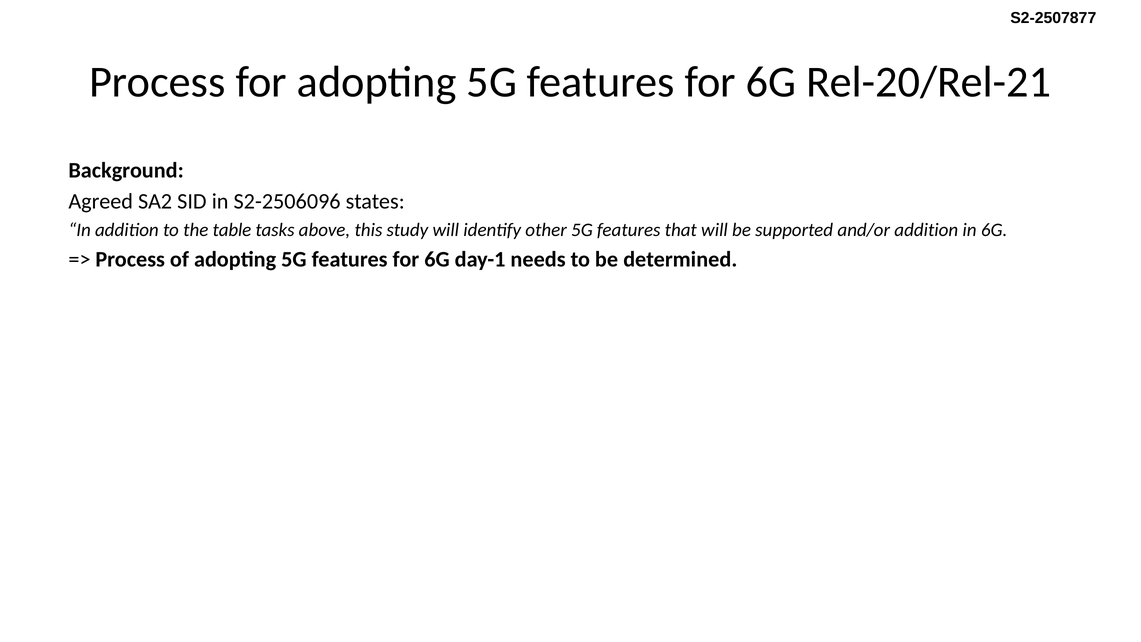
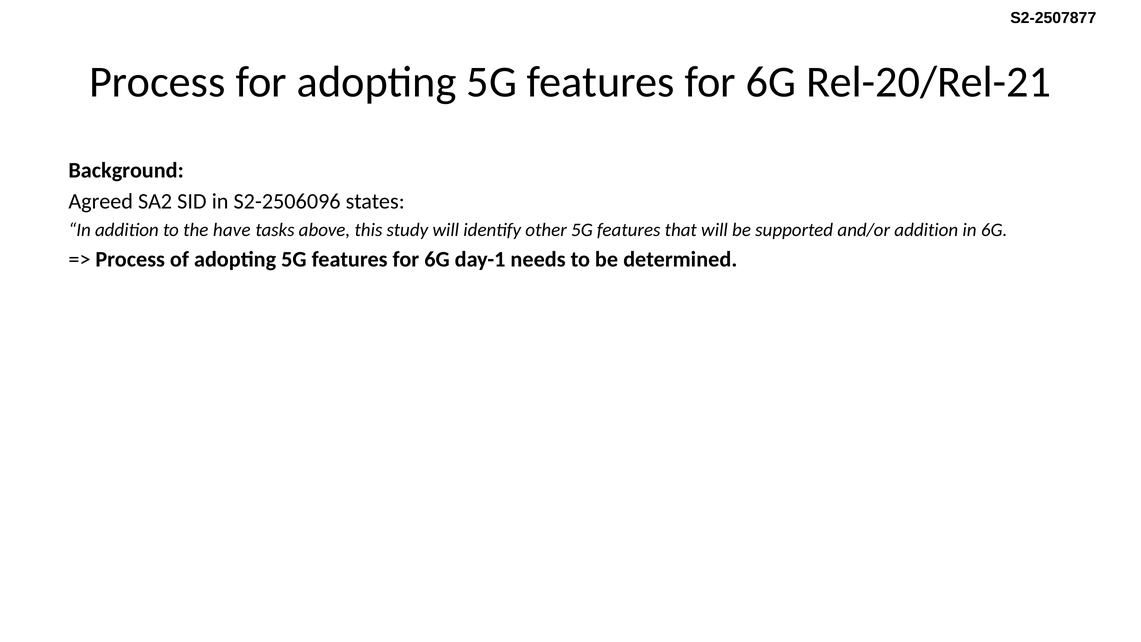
table: table -> have
